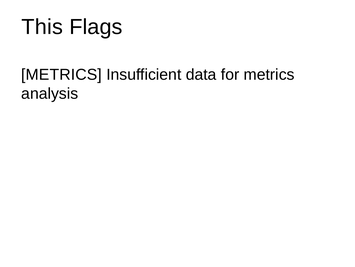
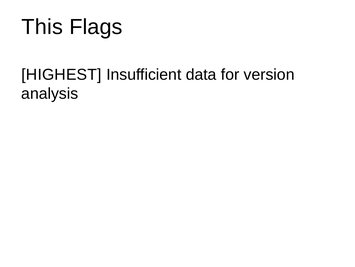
METRICS at (62, 74): METRICS -> HIGHEST
for metrics: metrics -> version
